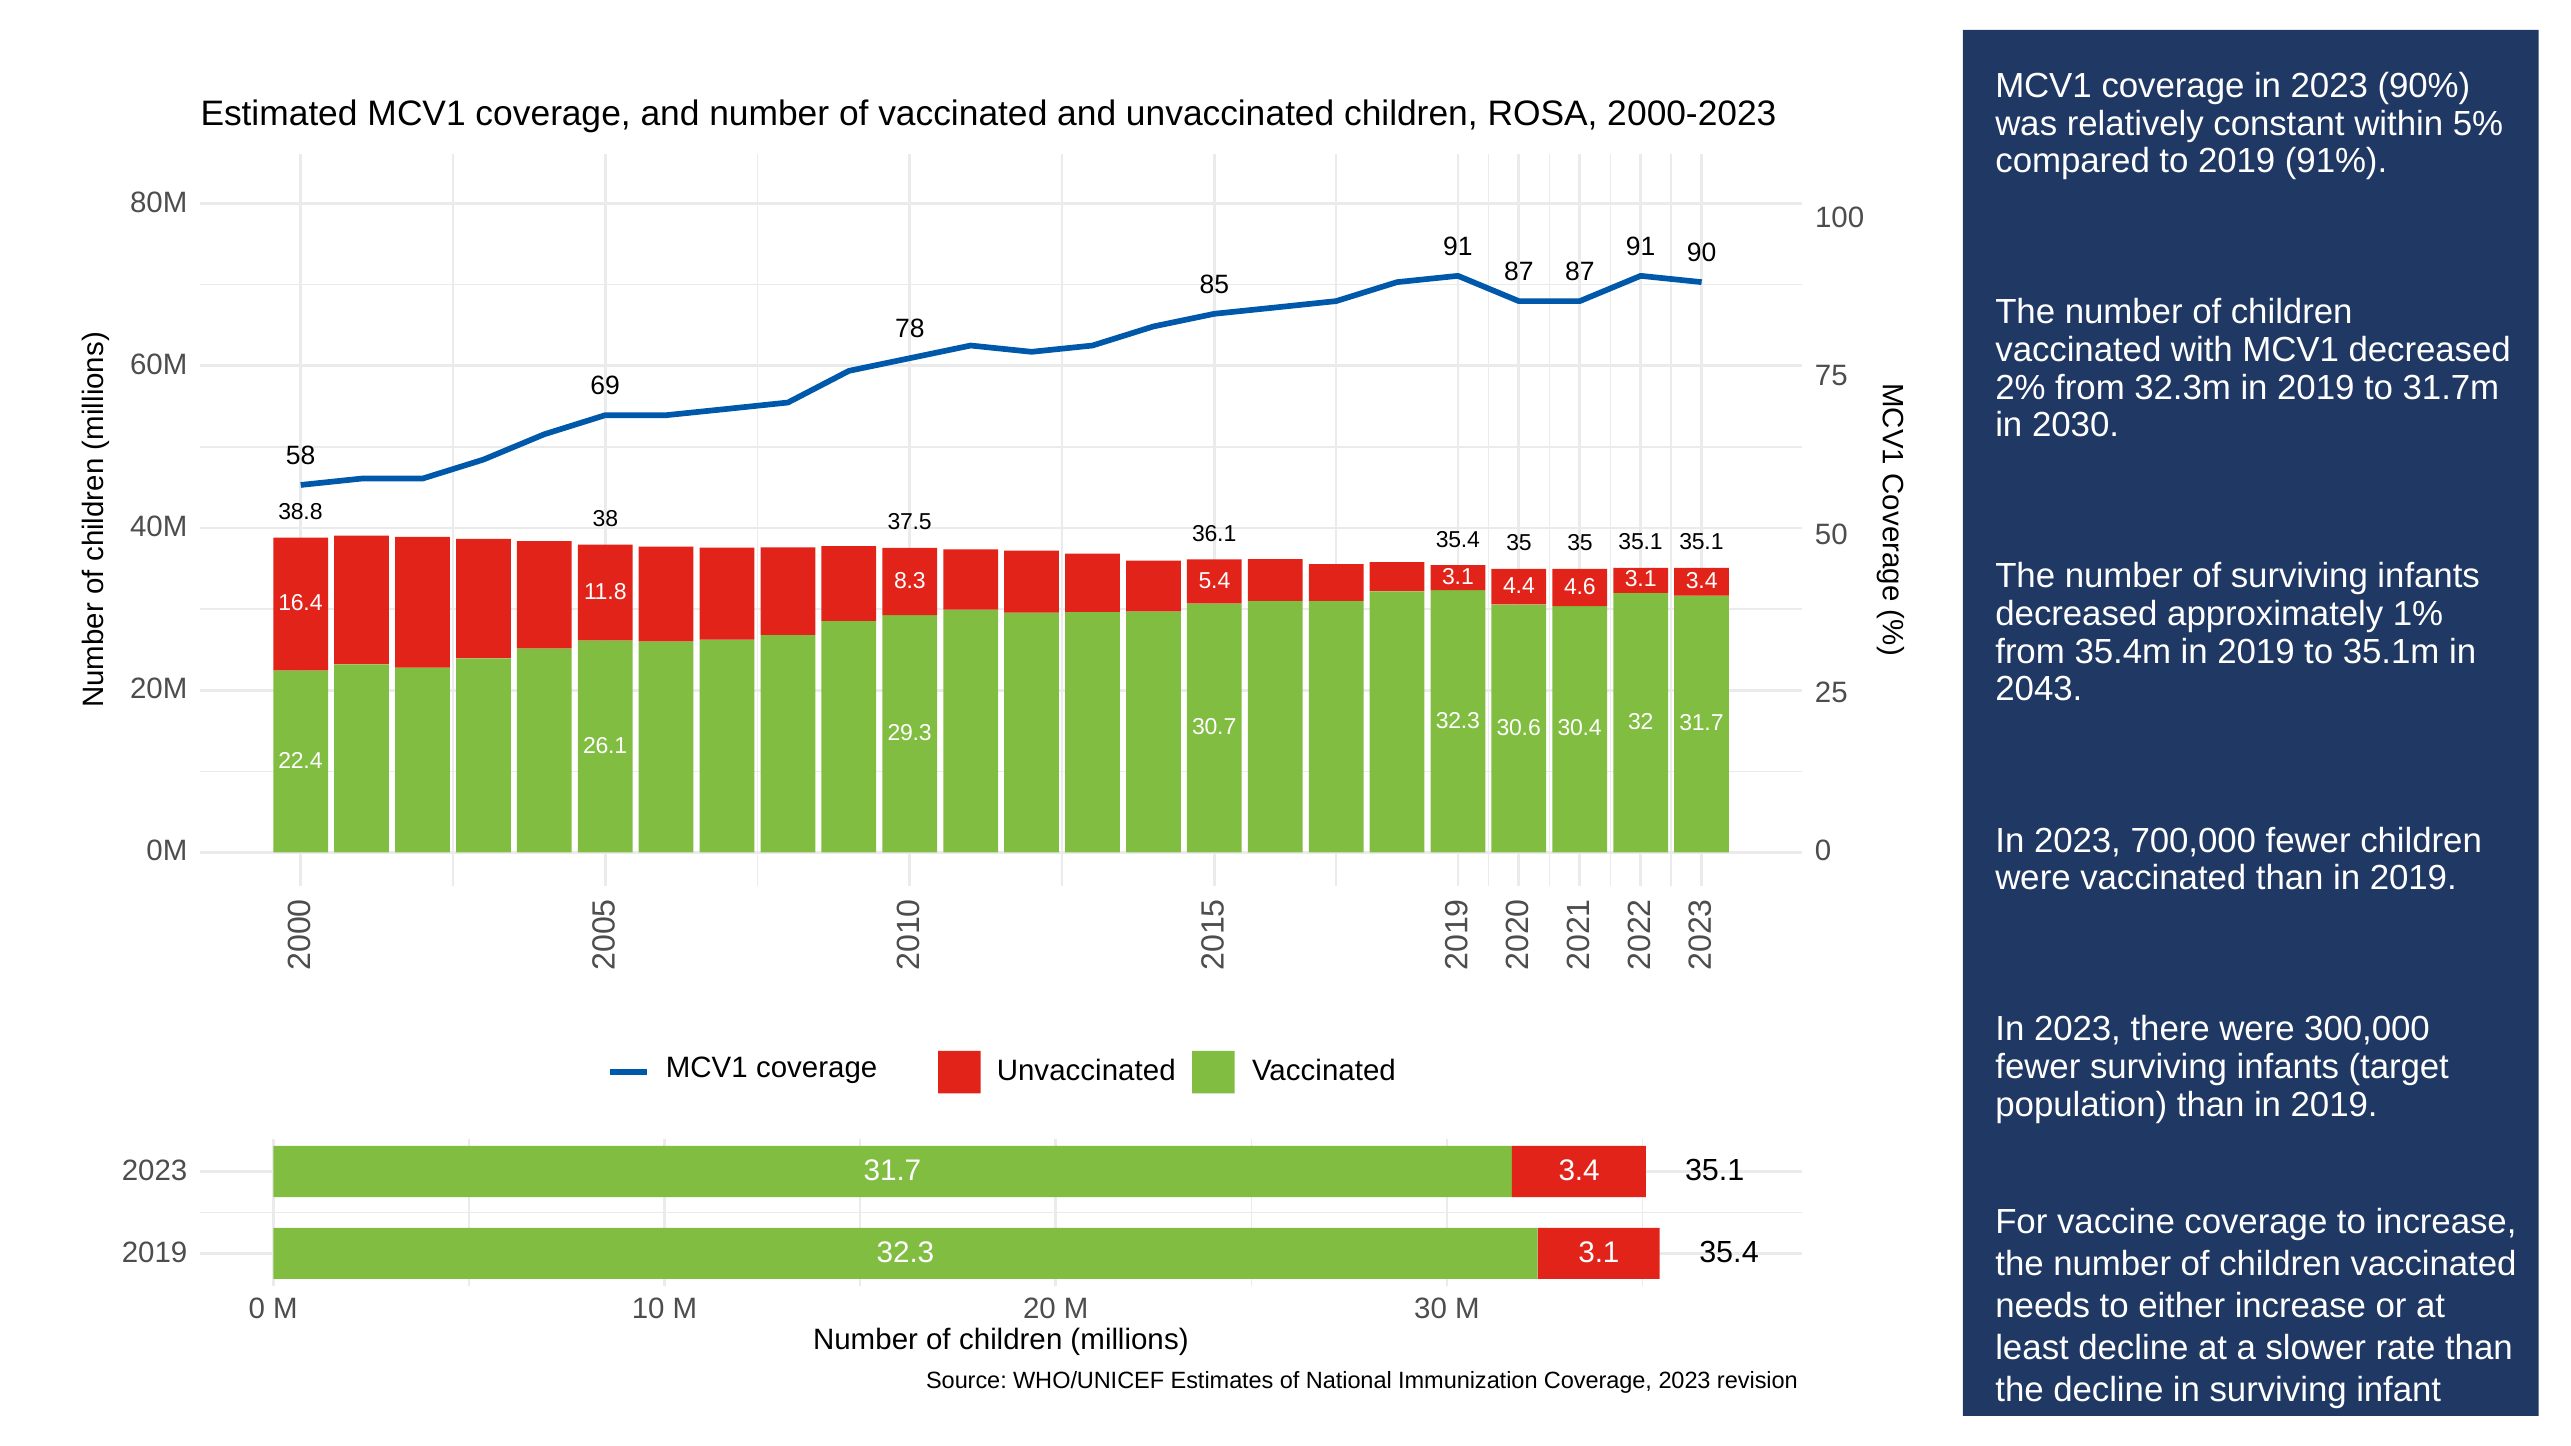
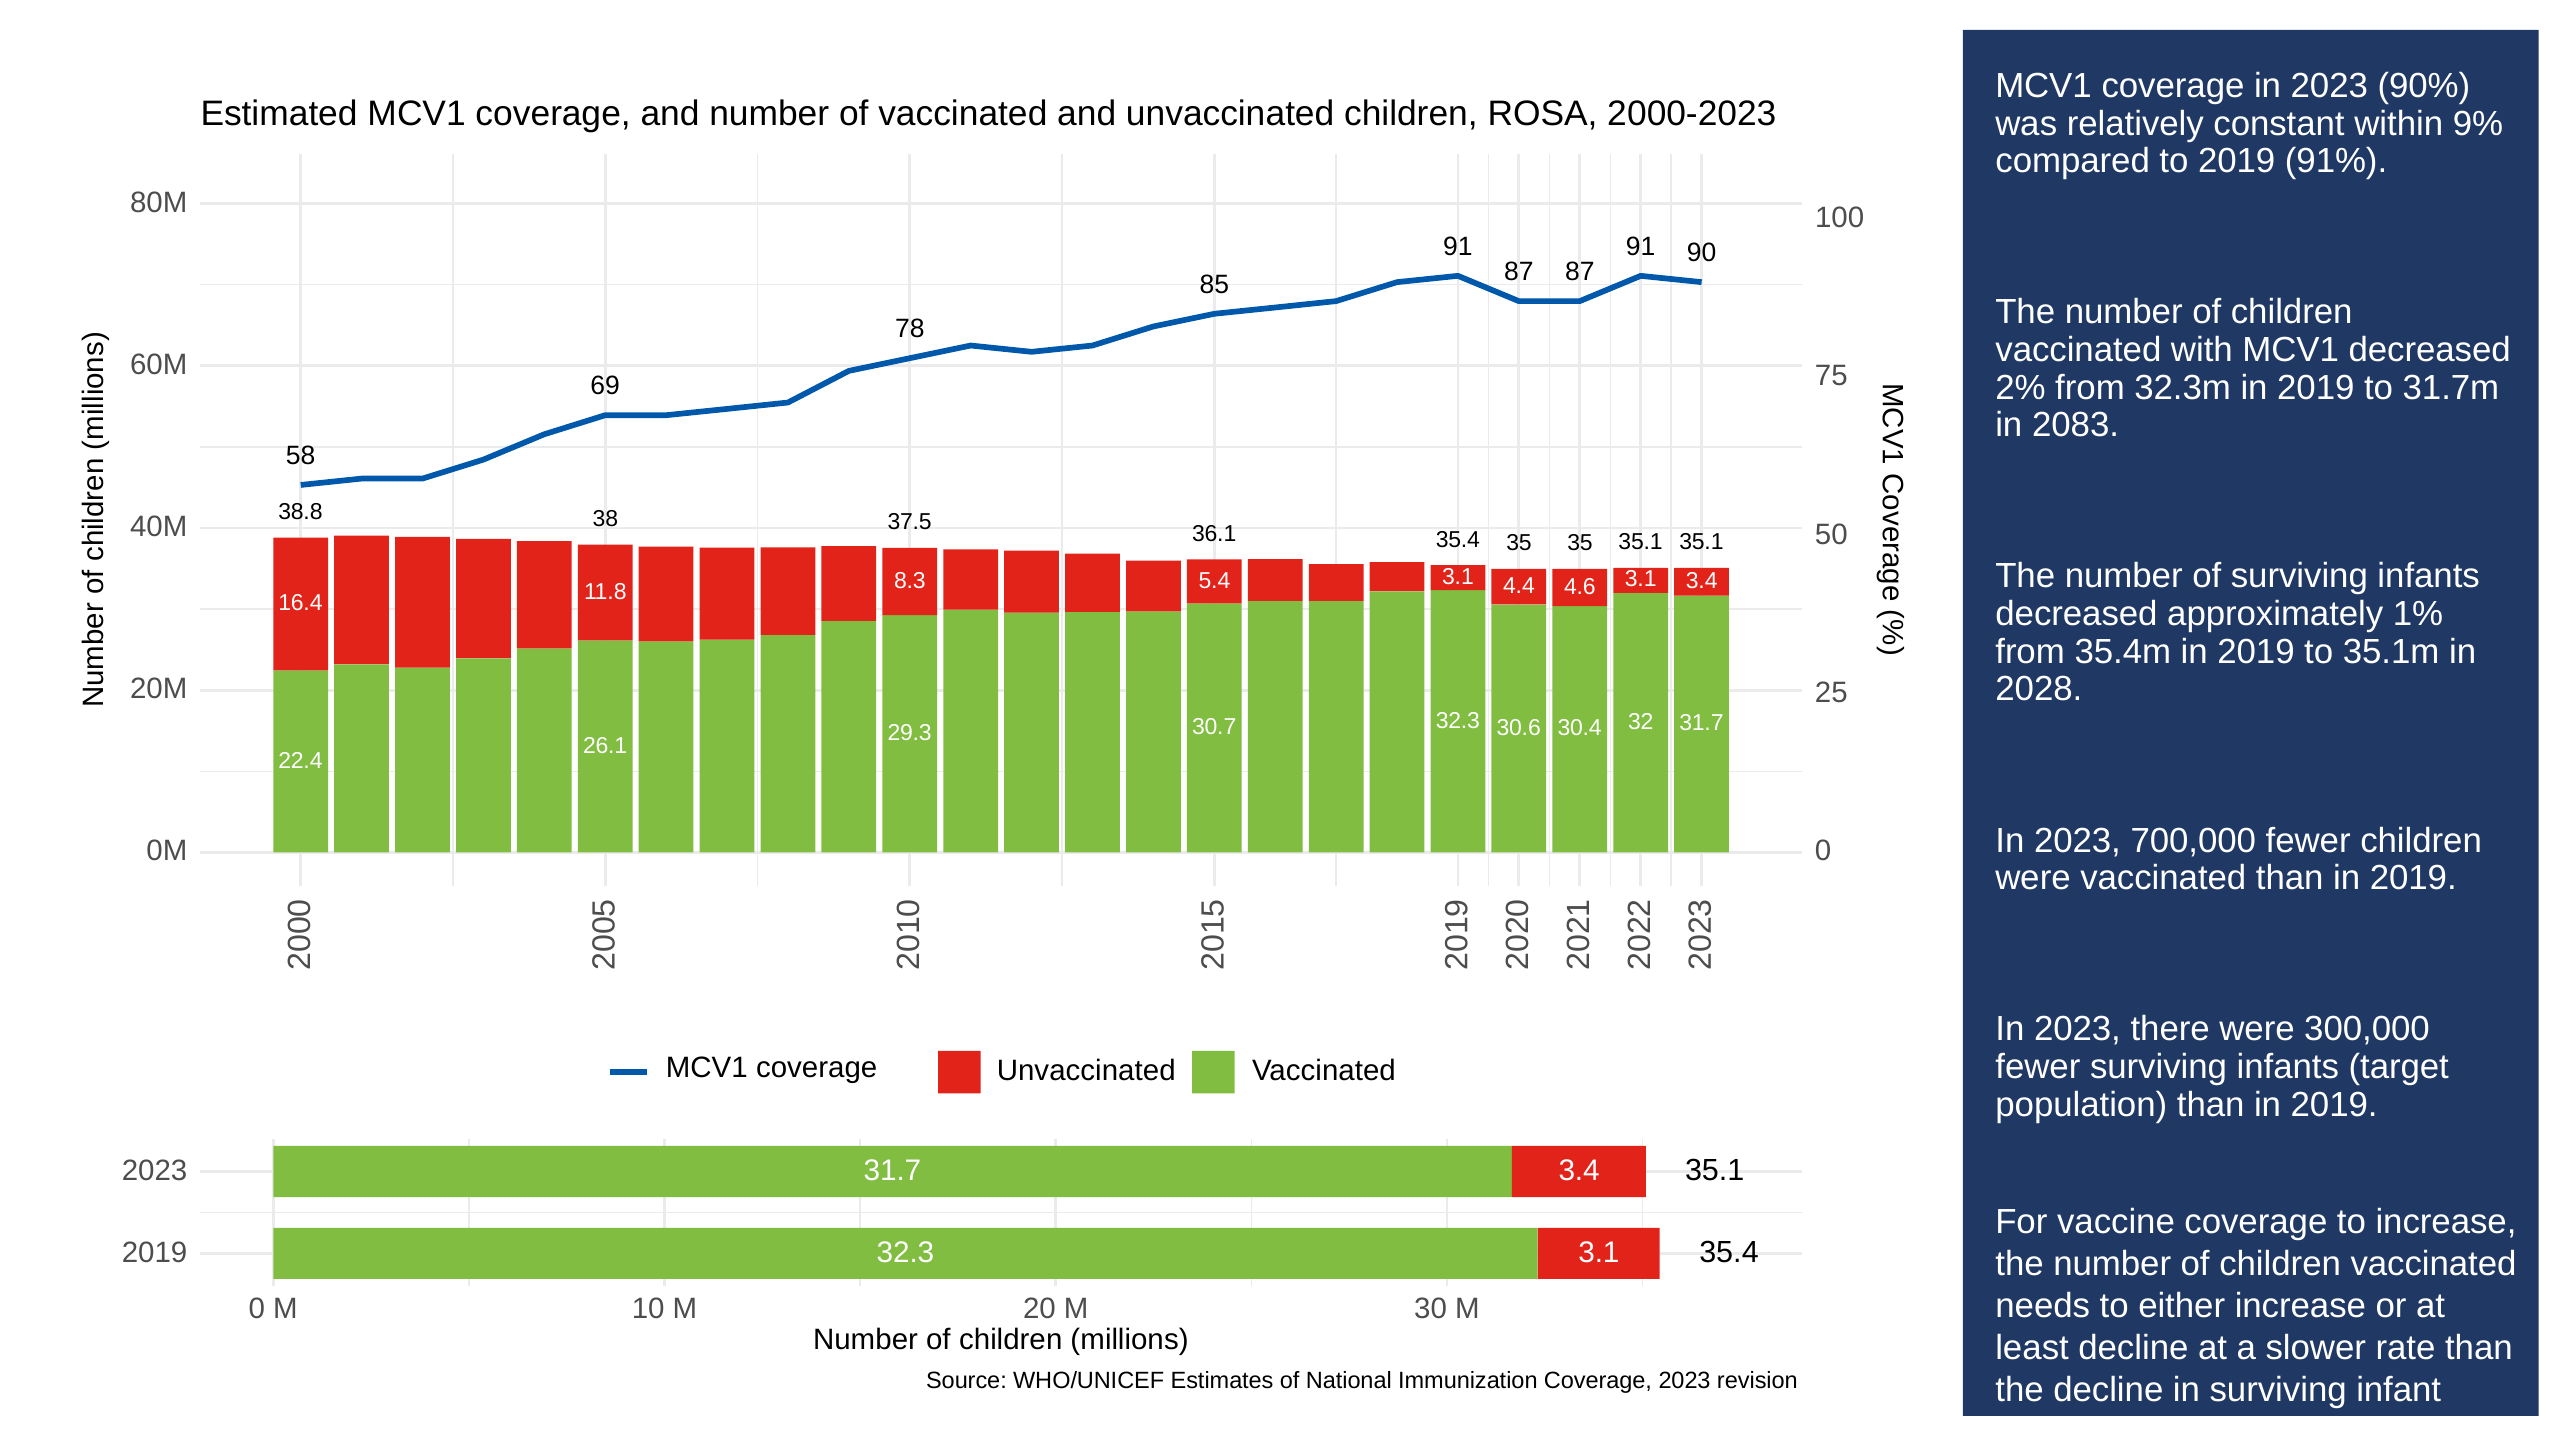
5%: 5% -> 9%
2030: 2030 -> 2083
2043: 2043 -> 2028
